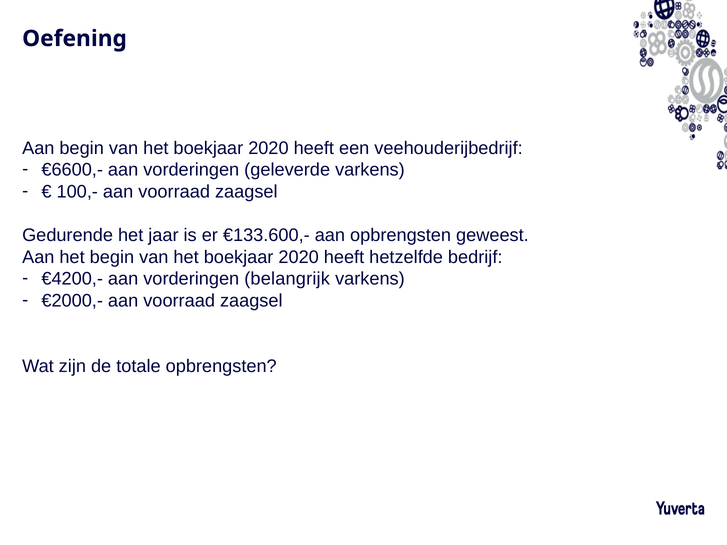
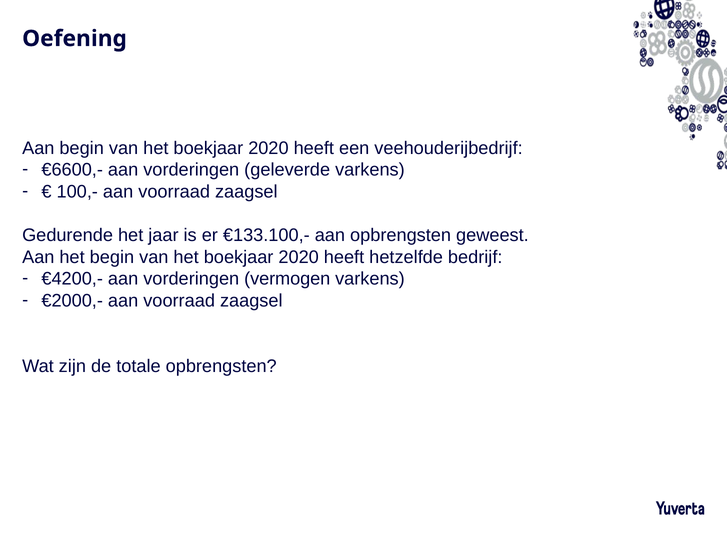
€133.600,-: €133.600,- -> €133.100,-
belangrijk: belangrijk -> vermogen
